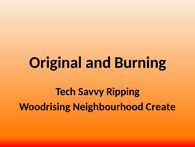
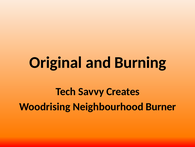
Ripping: Ripping -> Creates
Create: Create -> Burner
